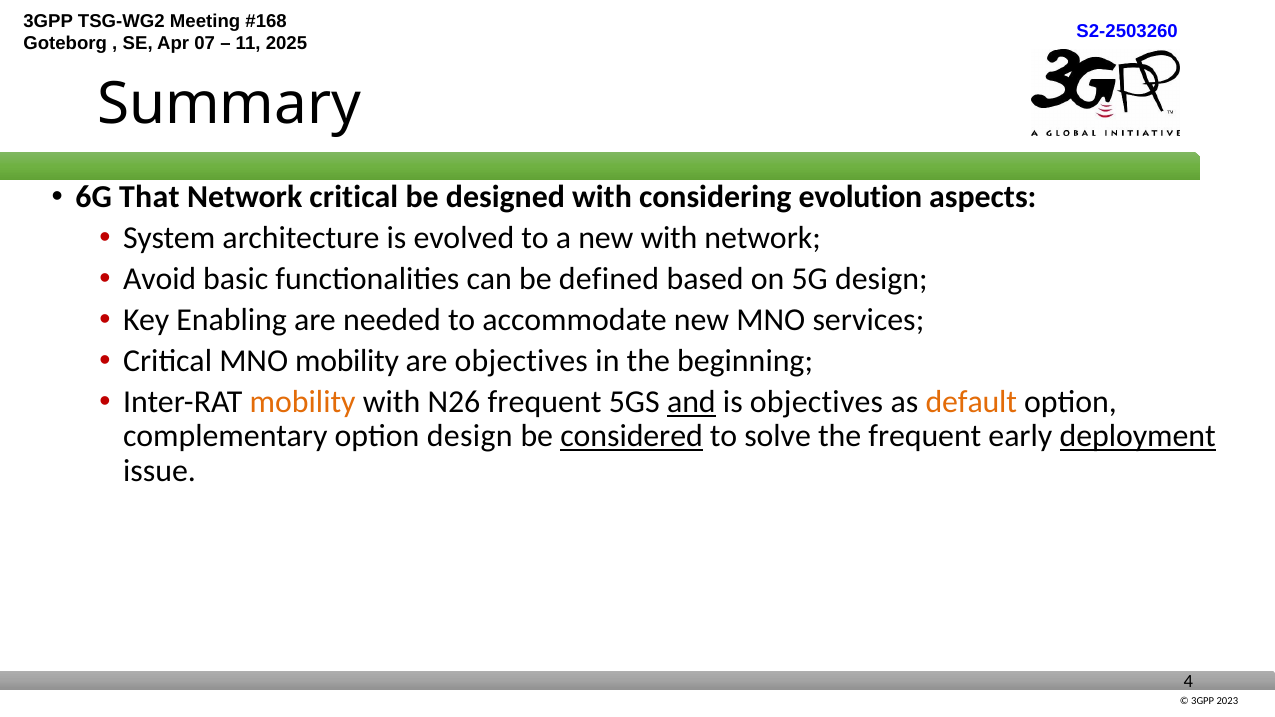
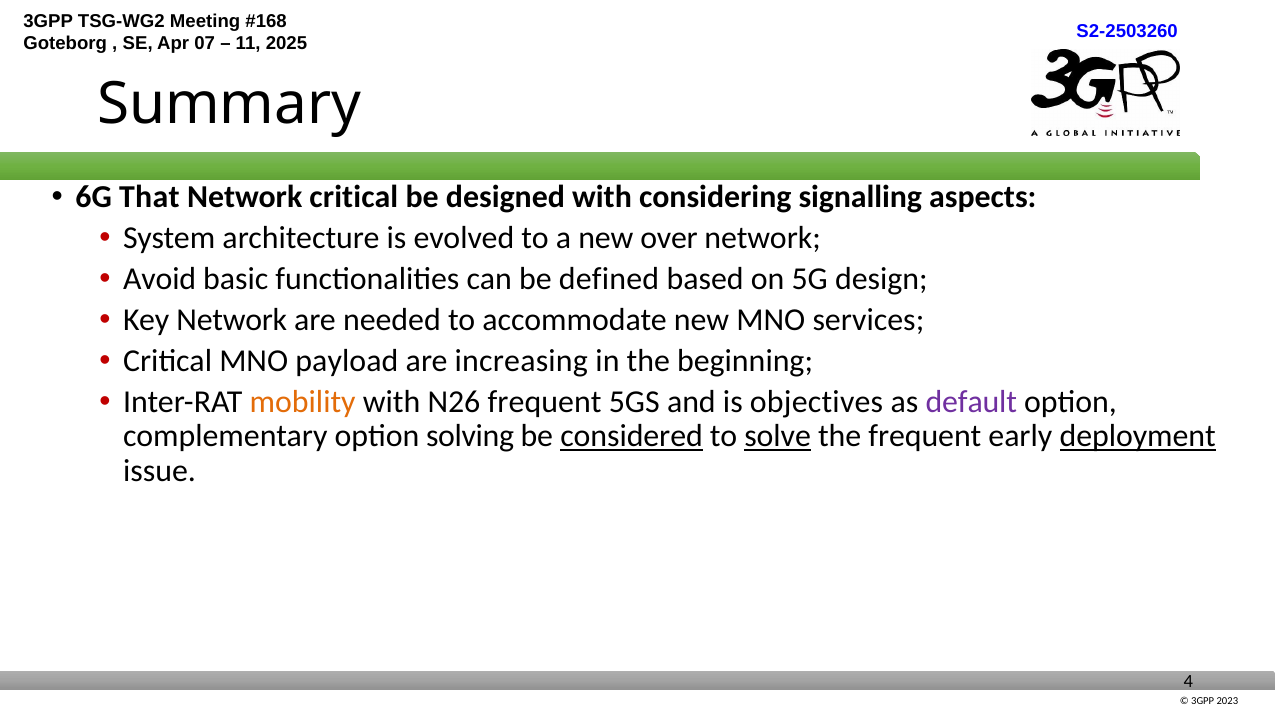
evolution: evolution -> signalling
new with: with -> over
Key Enabling: Enabling -> Network
MNO mobility: mobility -> payload
are objectives: objectives -> increasing
and underline: present -> none
default colour: orange -> purple
option design: design -> solving
solve underline: none -> present
